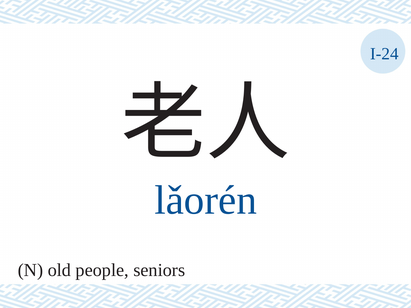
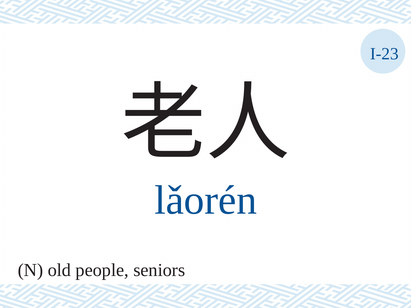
I-24: I-24 -> I-23
